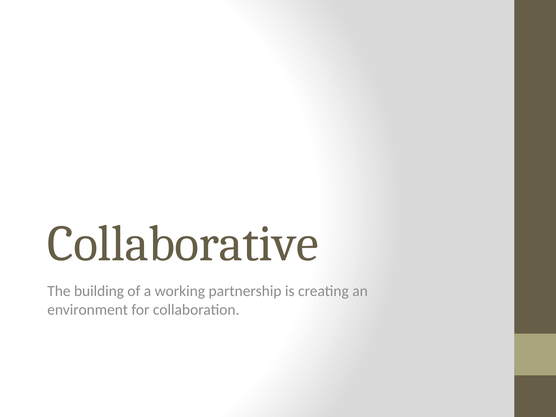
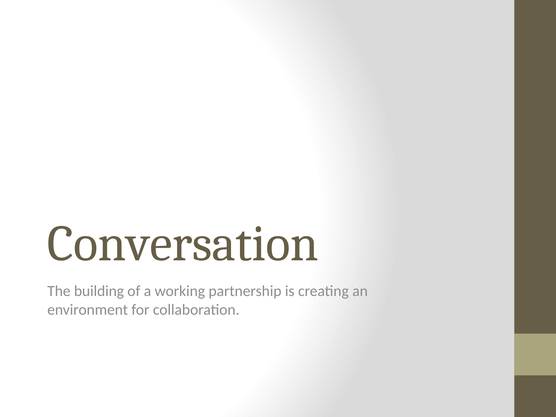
Collaborative: Collaborative -> Conversation
